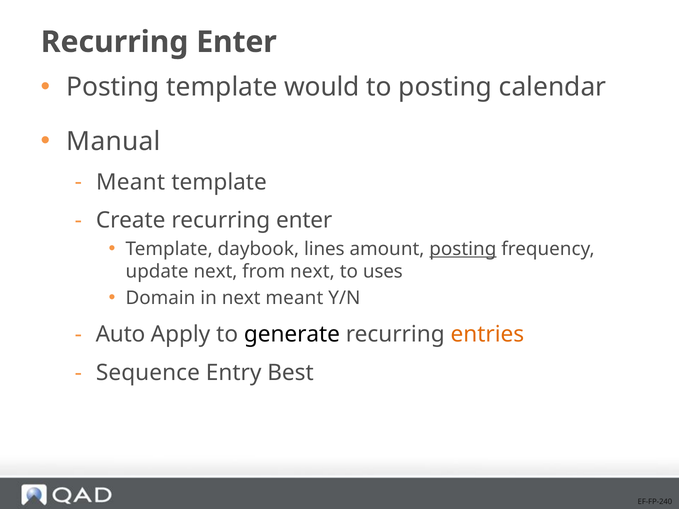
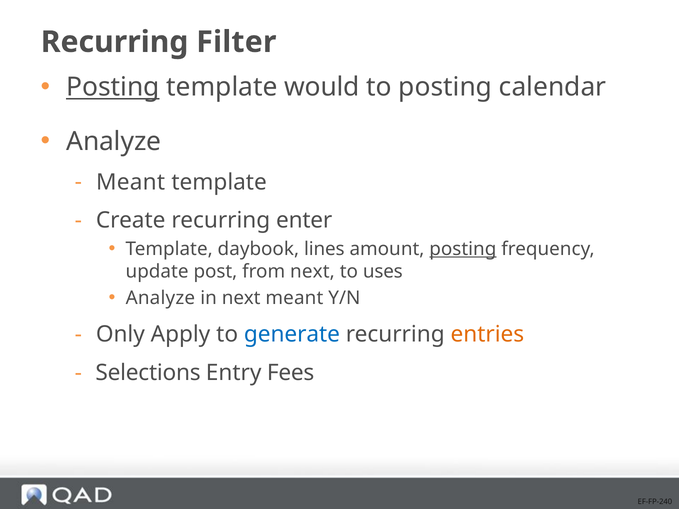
Enter at (237, 42): Enter -> Filter
Posting at (113, 87) underline: none -> present
Manual at (114, 142): Manual -> Analyze
update next: next -> post
Domain at (160, 298): Domain -> Analyze
Auto: Auto -> Only
generate colour: black -> blue
Sequence: Sequence -> Selections
Best: Best -> Fees
